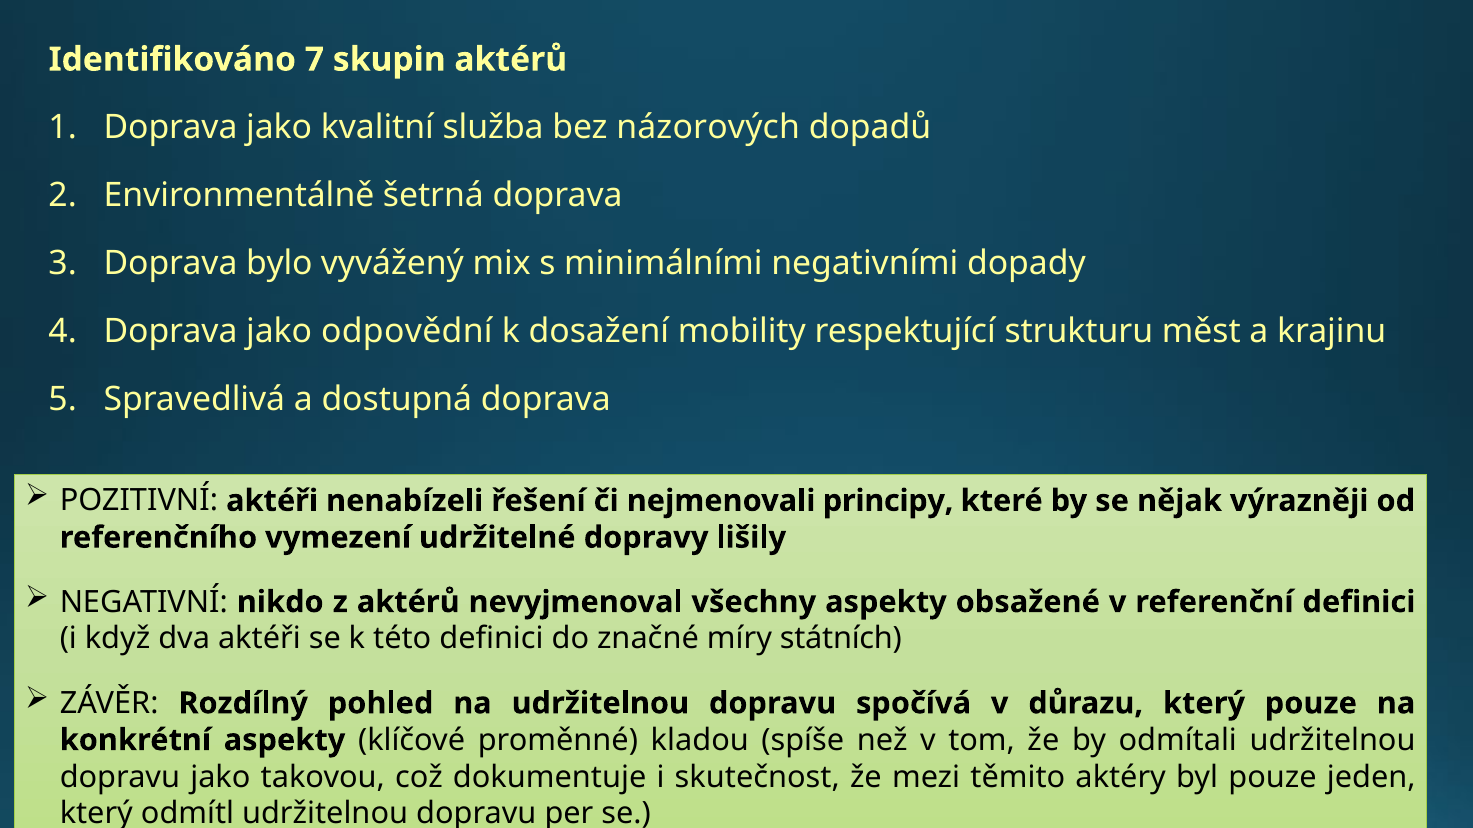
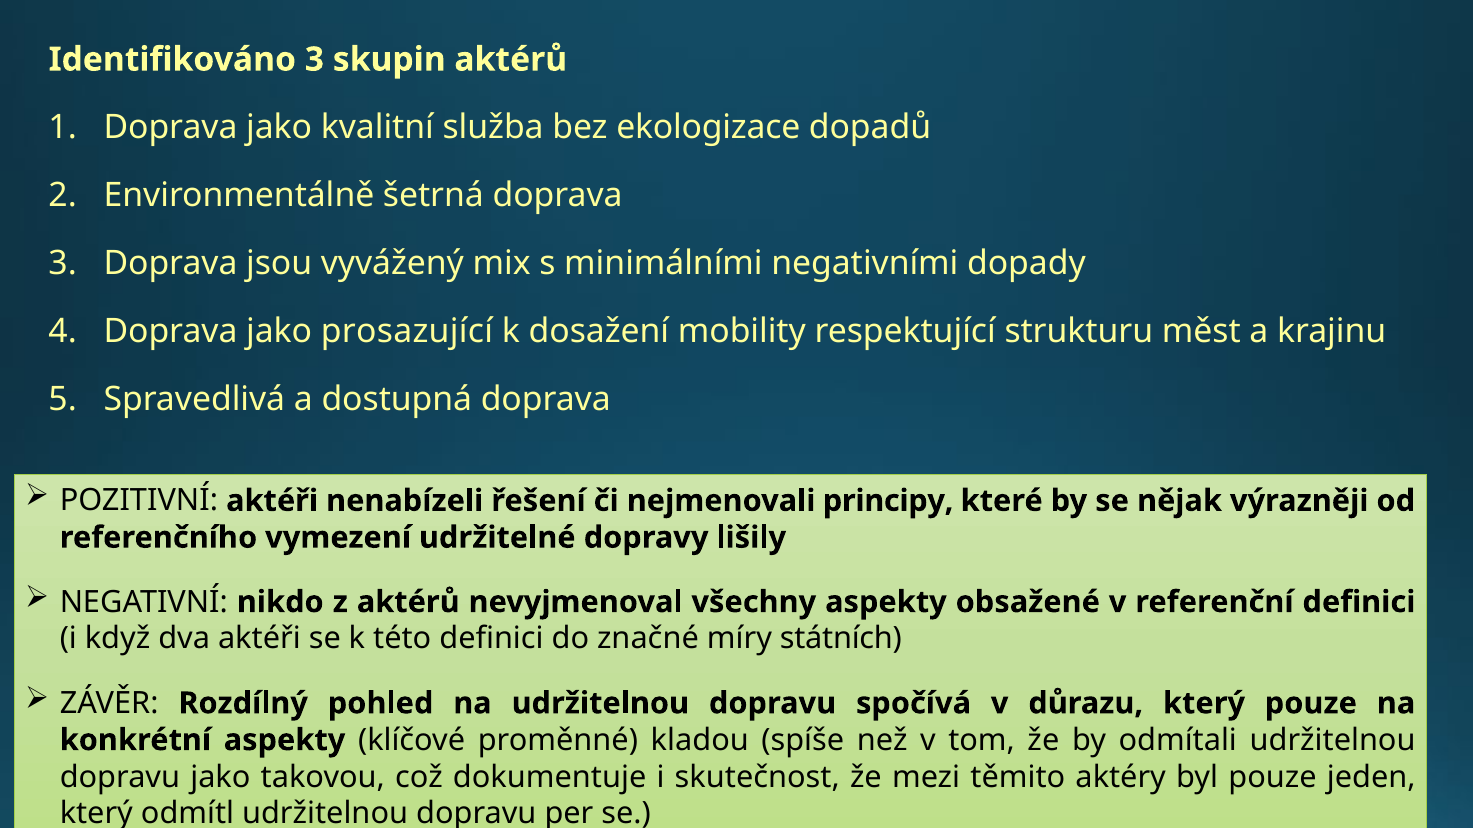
Identifikováno 7: 7 -> 3
názorových: názorových -> ekologizace
bylo: bylo -> jsou
odpovědní: odpovědní -> prosazující
